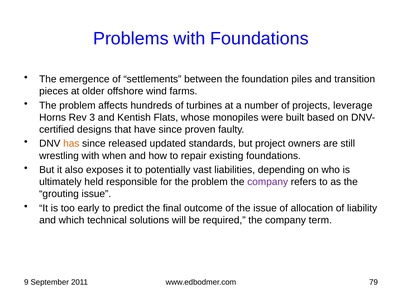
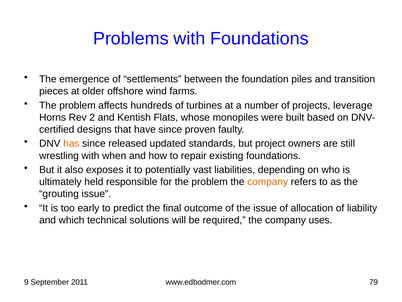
3: 3 -> 2
company at (268, 182) colour: purple -> orange
term: term -> uses
